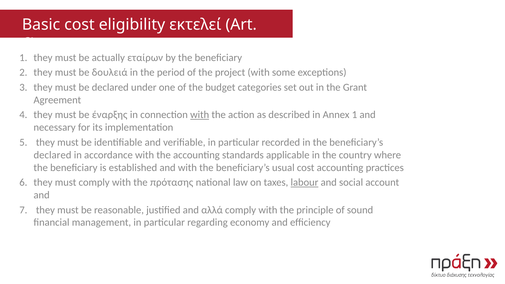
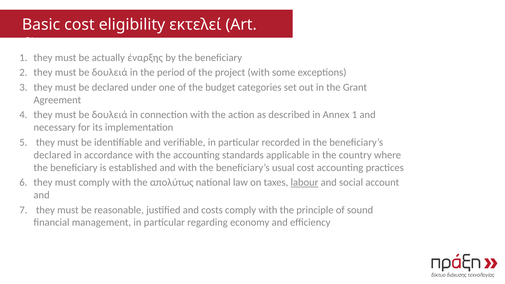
εταίρων: εταίρων -> έναρξης
έναρξης at (110, 115): έναρξης -> δουλειά
with at (200, 115) underline: present -> none
πρότασης: πρότασης -> απολύτως
αλλά: αλλά -> costs
